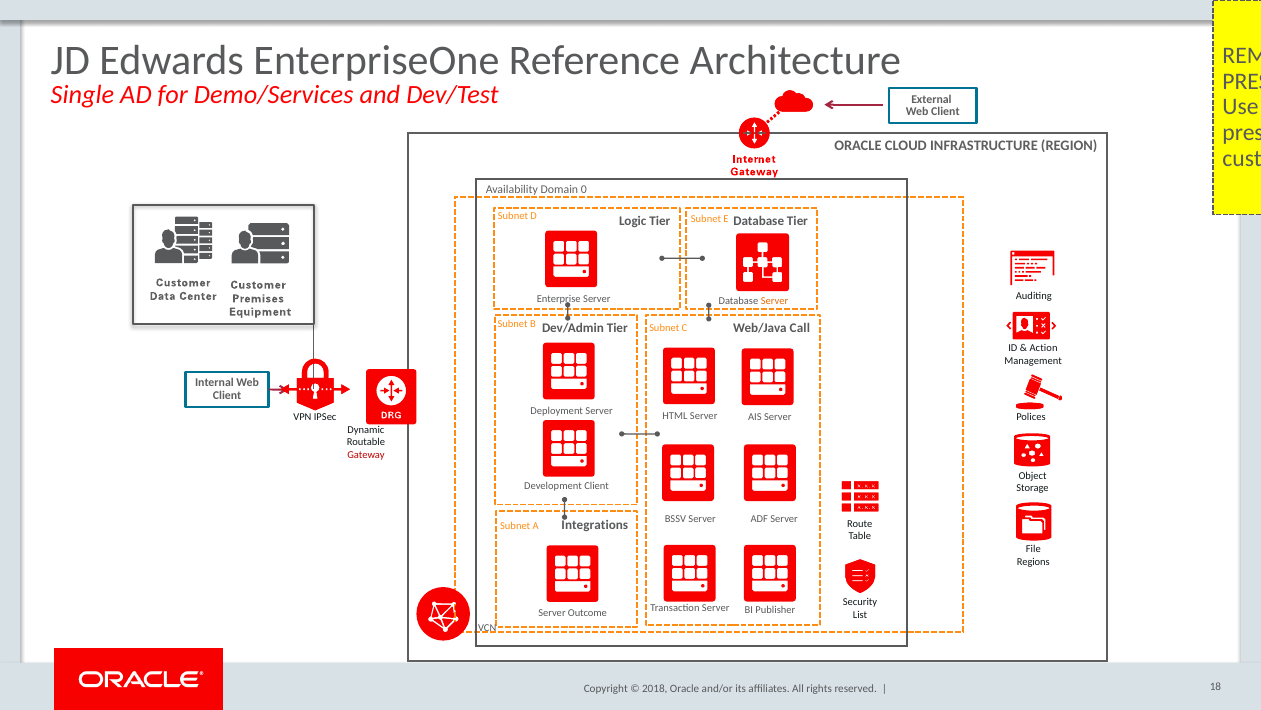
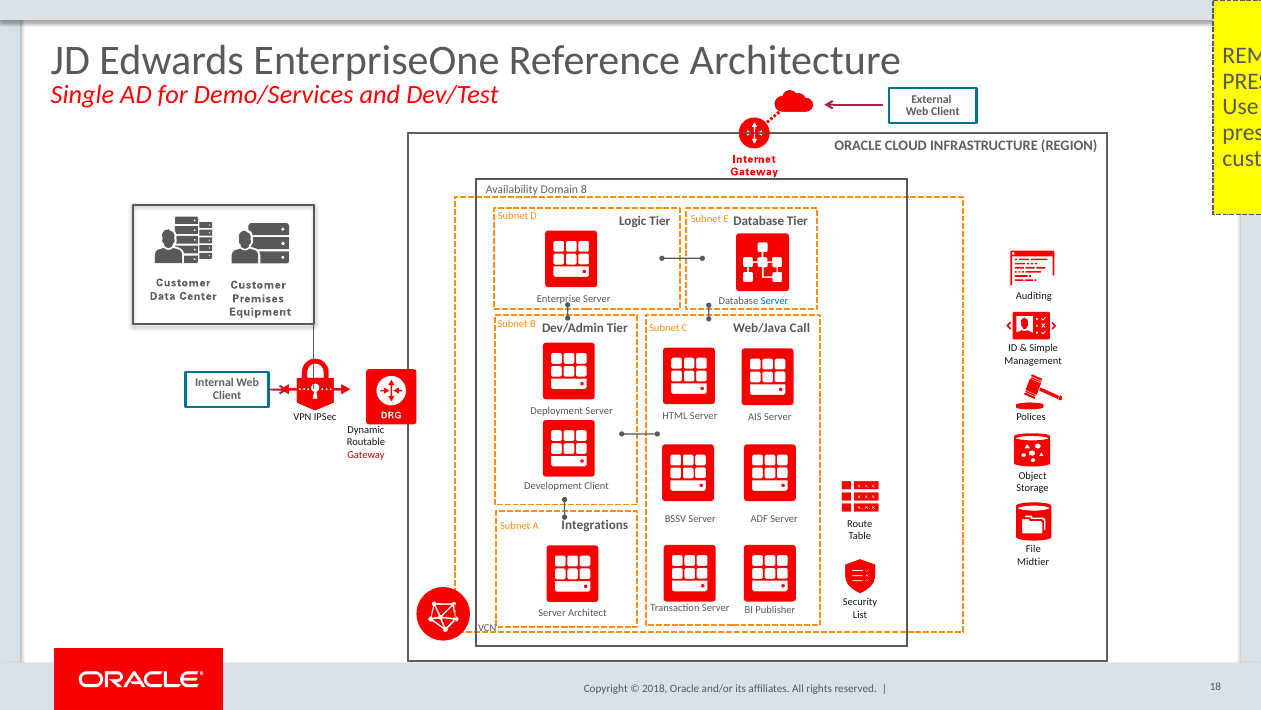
0: 0 -> 8
Server at (774, 300) colour: orange -> blue
Action: Action -> Simple
Regions: Regions -> Midtier
Outcome: Outcome -> Architect
